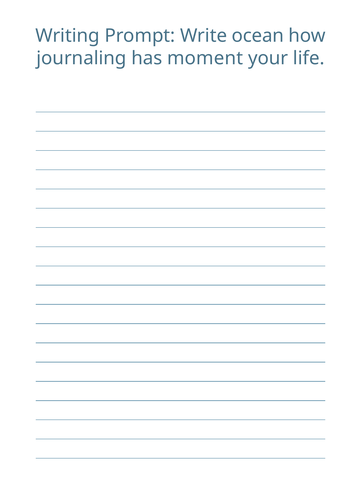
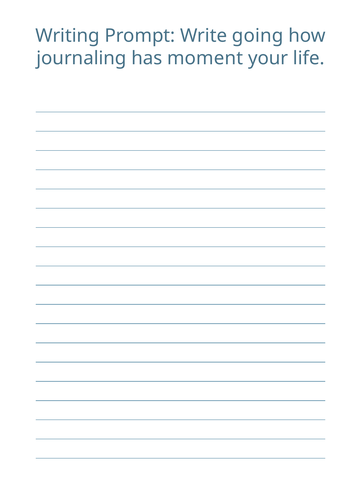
ocean: ocean -> going
